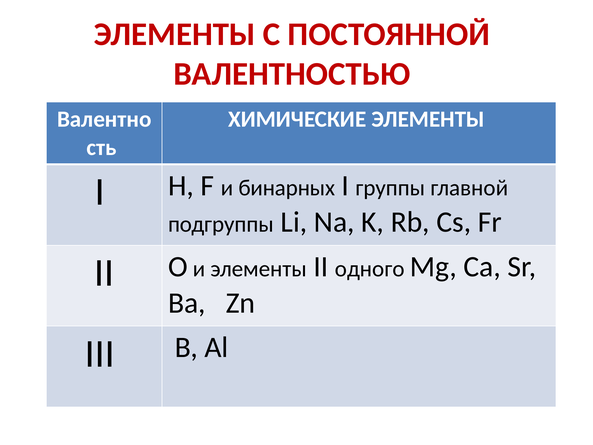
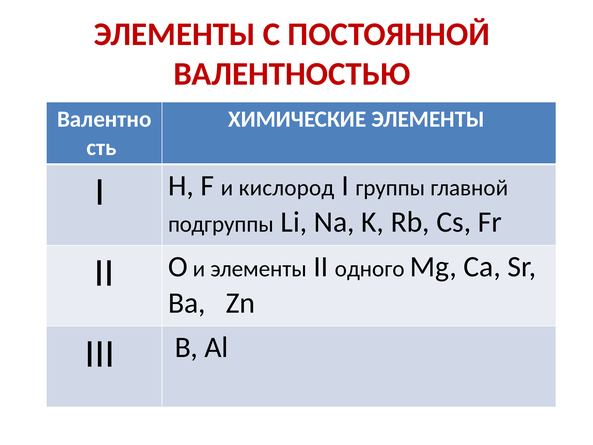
бинарных: бинарных -> кислород
